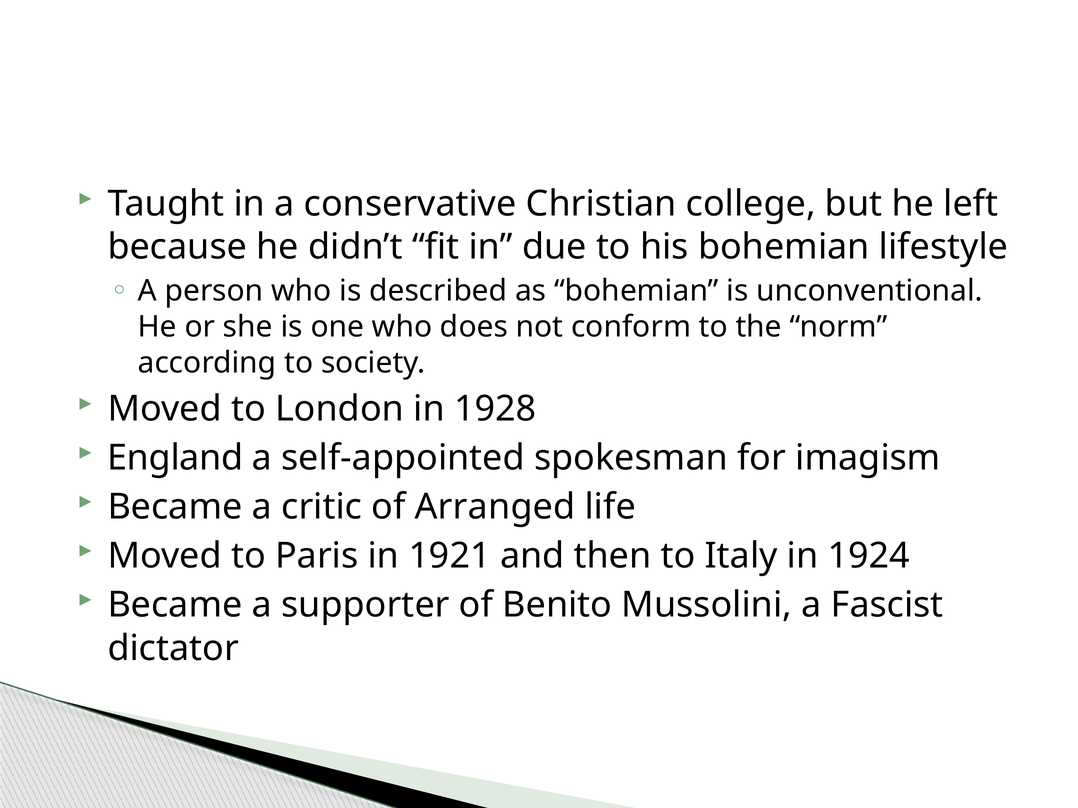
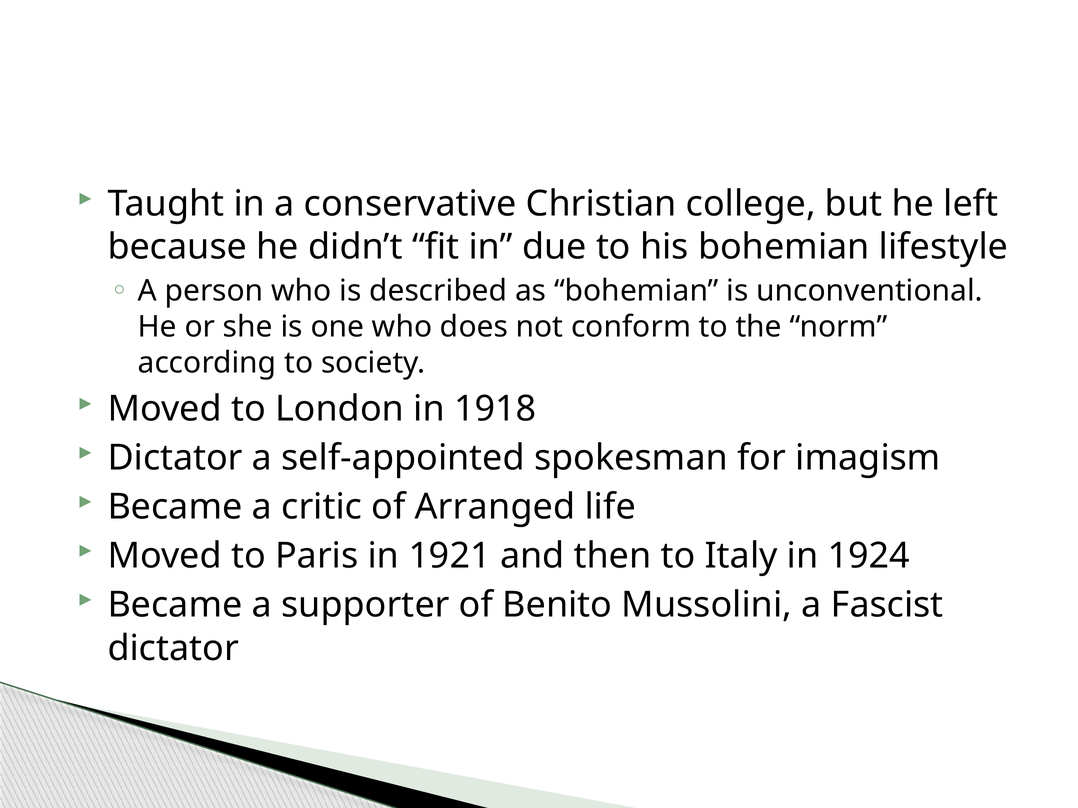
1928: 1928 -> 1918
England at (175, 458): England -> Dictator
